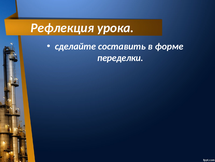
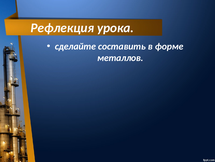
переделки: переделки -> металлов
